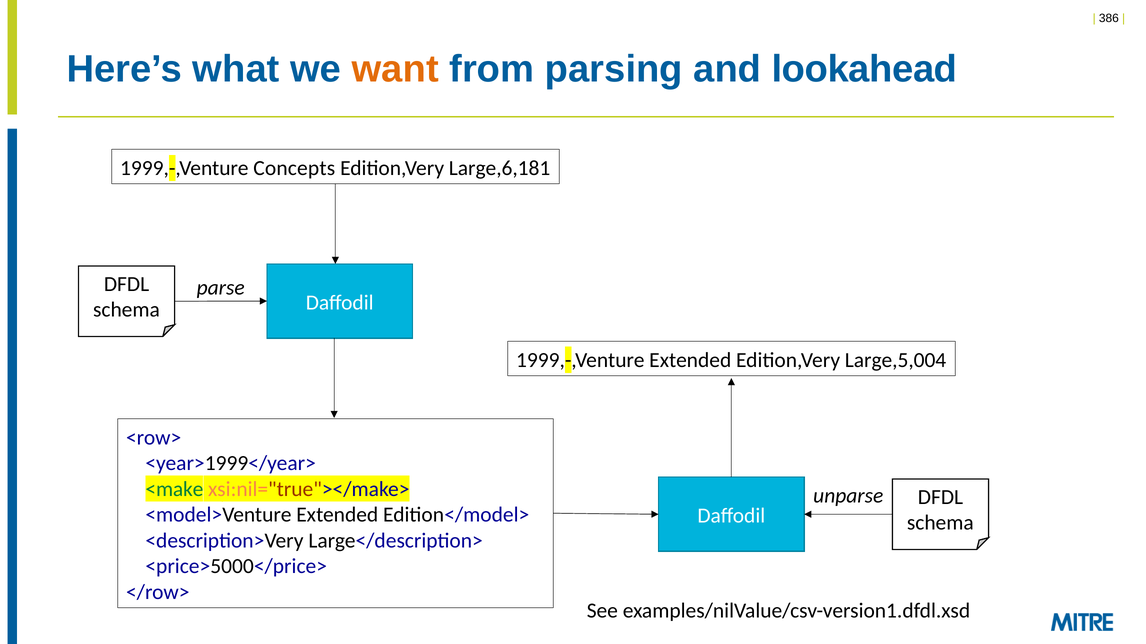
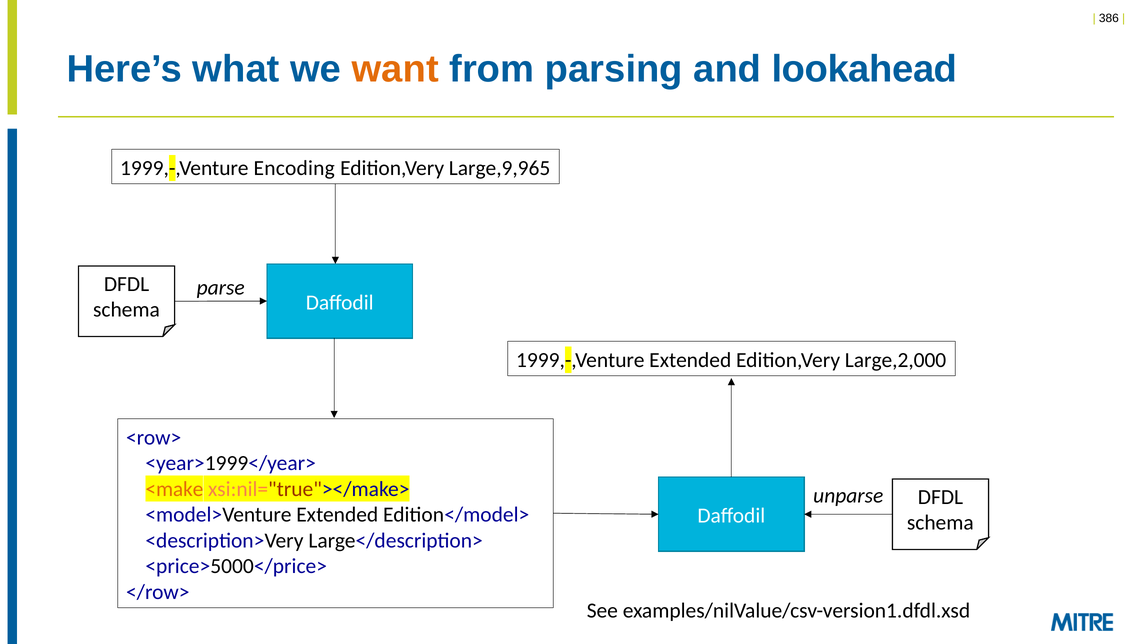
Concepts: Concepts -> Encoding
Large,6,181: Large,6,181 -> Large,9,965
Large,5,004: Large,5,004 -> Large,2,000
<make colour: green -> orange
